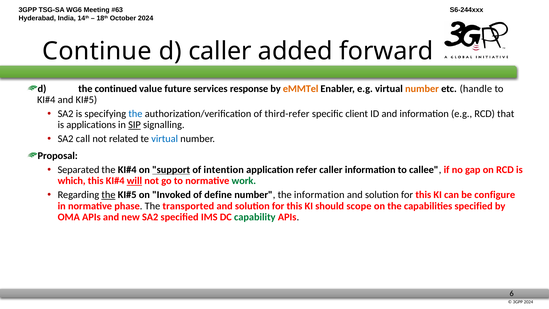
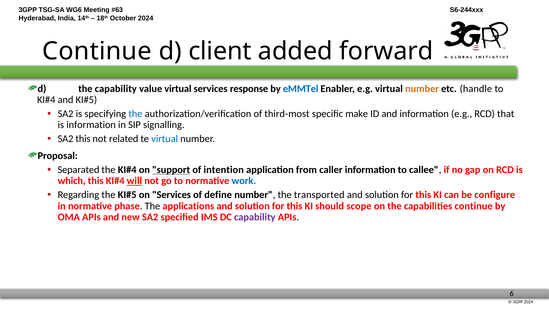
d caller: caller -> client
the continued: continued -> capability
value future: future -> virtual
eMMTel colour: orange -> blue
third-refer: third-refer -> third-most
client: client -> make
is applications: applications -> information
SIP underline: present -> none
SA2 call: call -> this
refer: refer -> from
work colour: green -> blue
the at (108, 195) underline: present -> none
on Invoked: Invoked -> Services
the information: information -> transported
transported: transported -> applications
capabilities specified: specified -> continue
capability at (255, 217) colour: green -> purple
